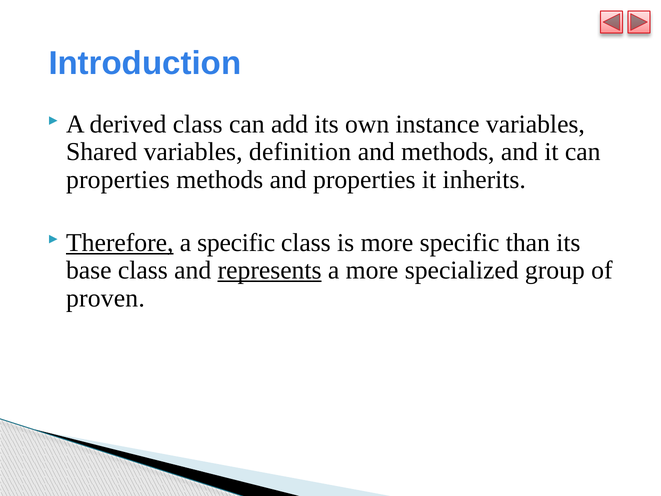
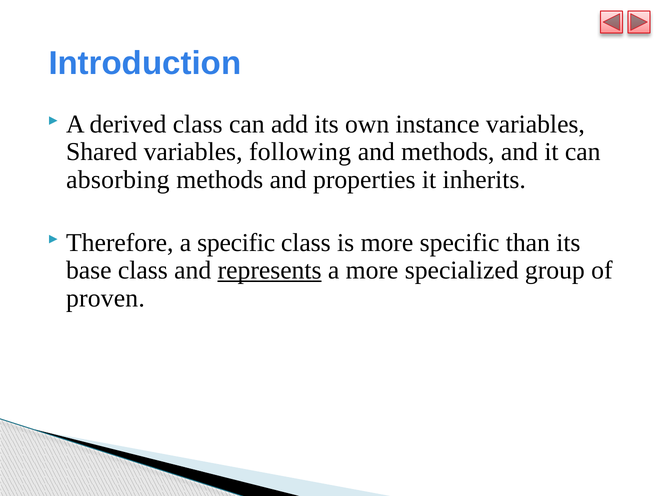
definition: definition -> following
properties at (118, 180): properties -> absorbing
Therefore underline: present -> none
